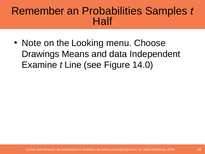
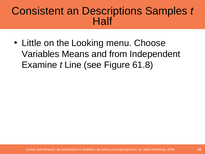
Remember: Remember -> Consistent
Probabilities: Probabilities -> Descriptions
Note: Note -> Little
Drawings: Drawings -> Variables
data: data -> from
14.0: 14.0 -> 61.8
